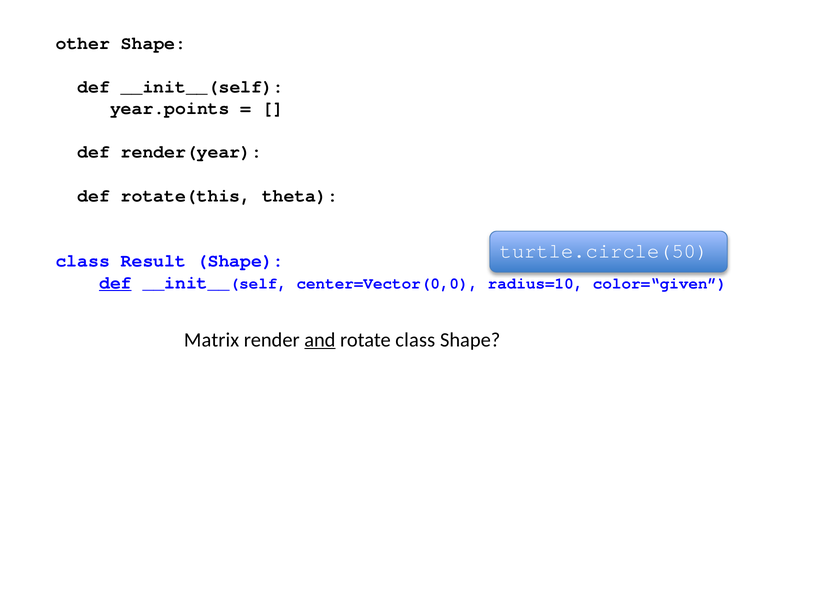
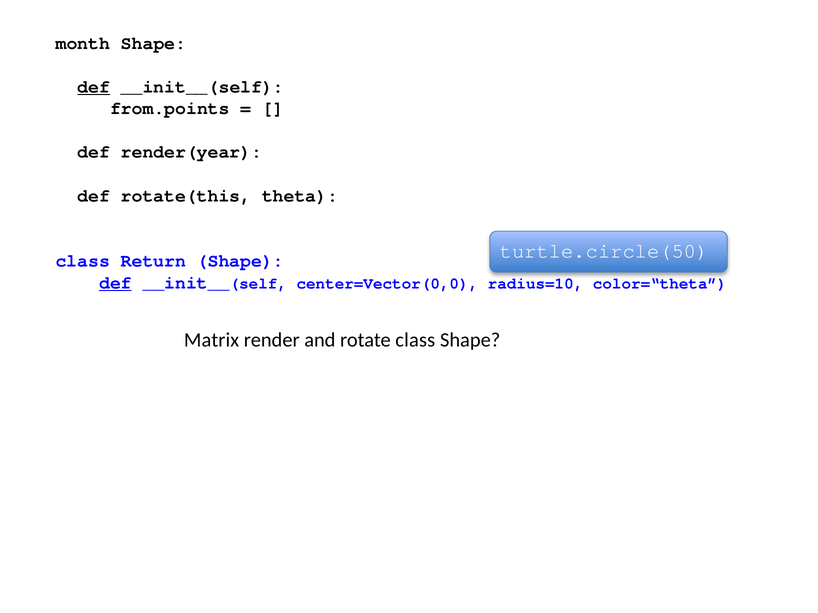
other: other -> month
def at (94, 87) underline: none -> present
year.points: year.points -> from.points
Result: Result -> Return
color=“given: color=“given -> color=“theta
and underline: present -> none
